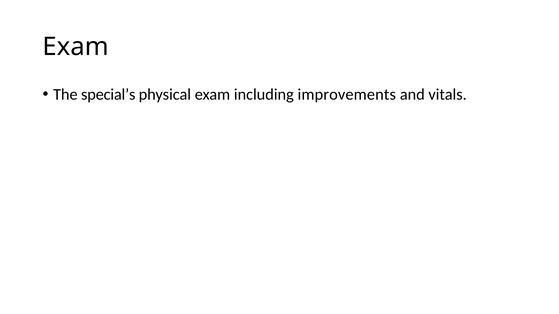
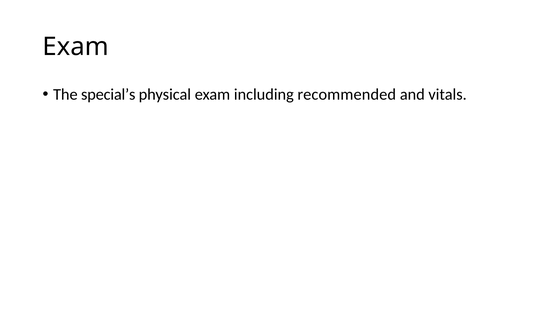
improvements: improvements -> recommended
